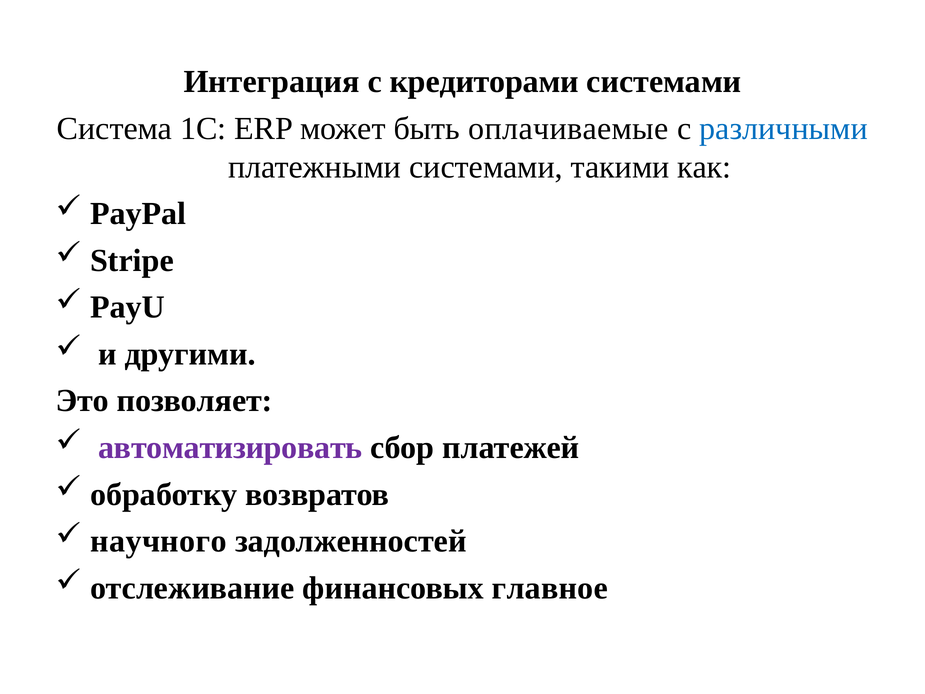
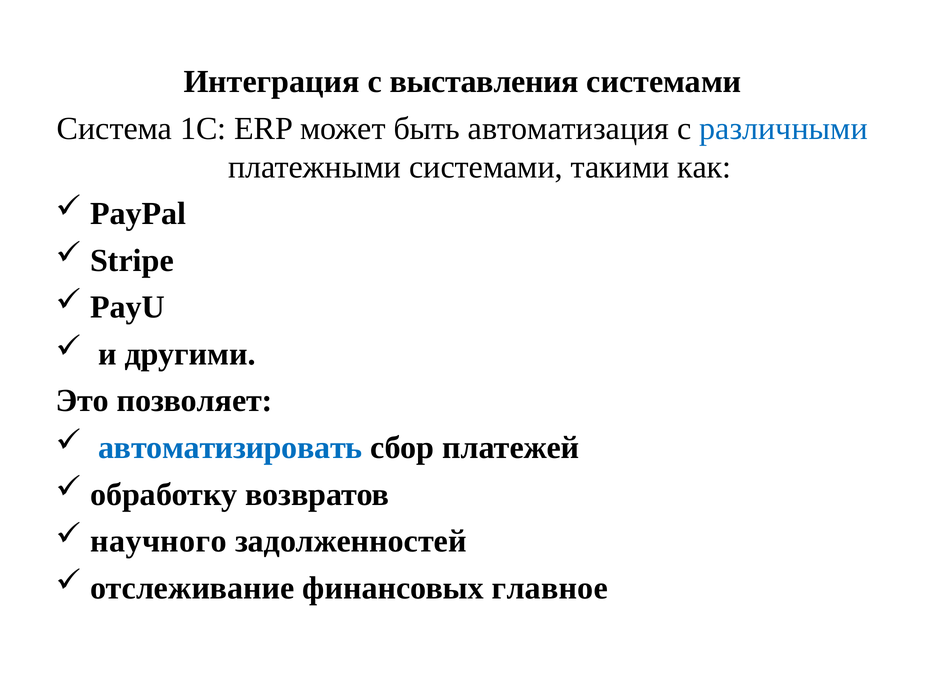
кредиторами: кредиторами -> выставления
оплачиваемые: оплачиваемые -> автоматизация
автоматизировать colour: purple -> blue
